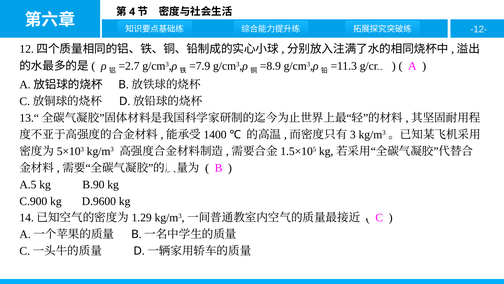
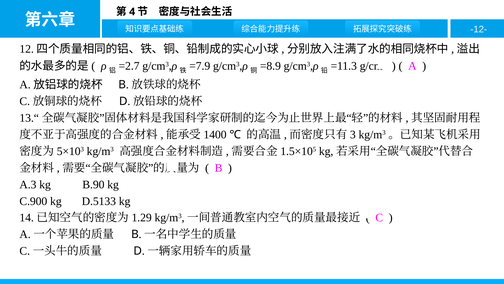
A.5: A.5 -> A.3
D.9600: D.9600 -> D.5133
